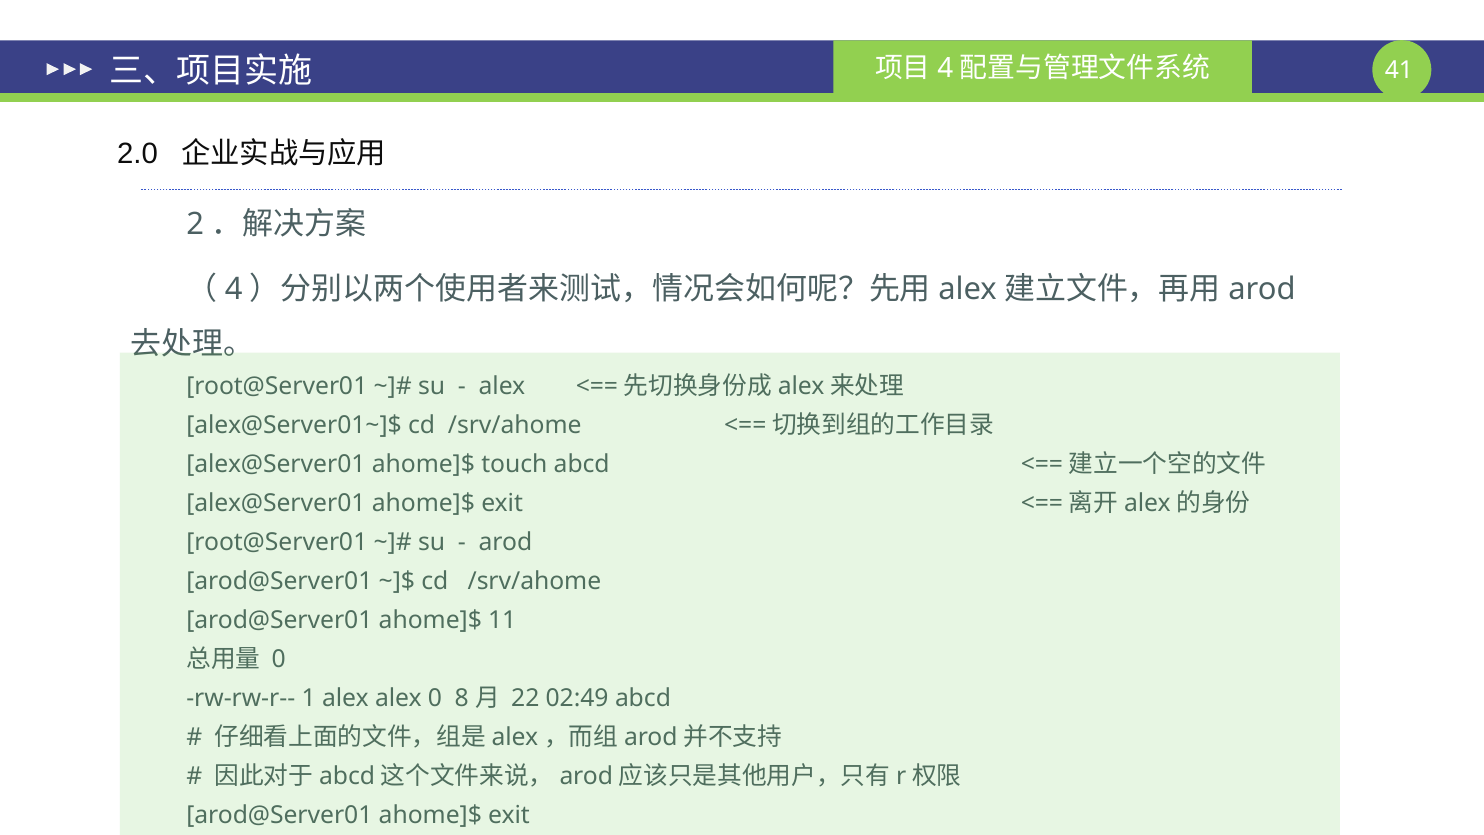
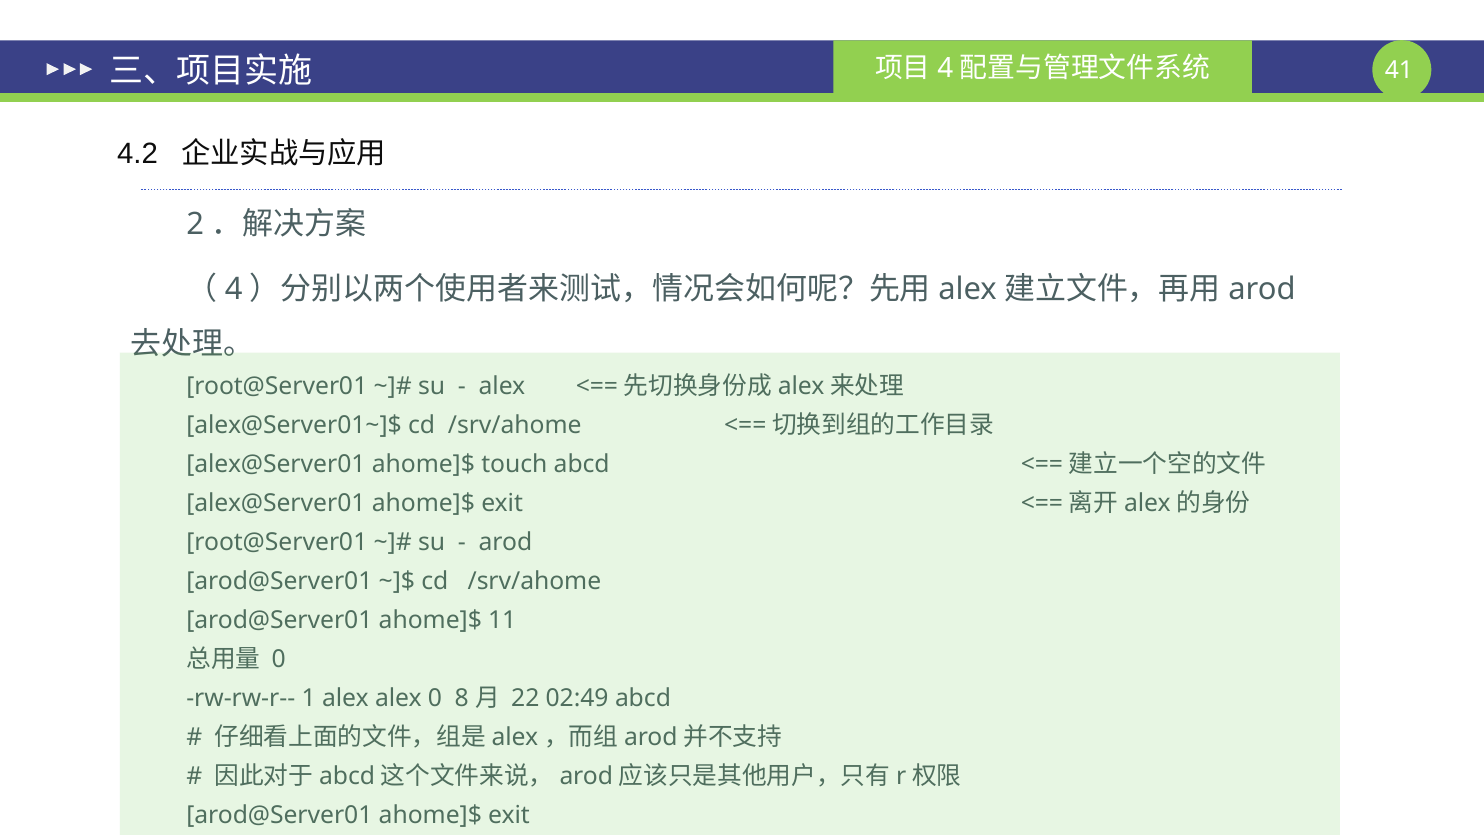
2.0: 2.0 -> 4.2
